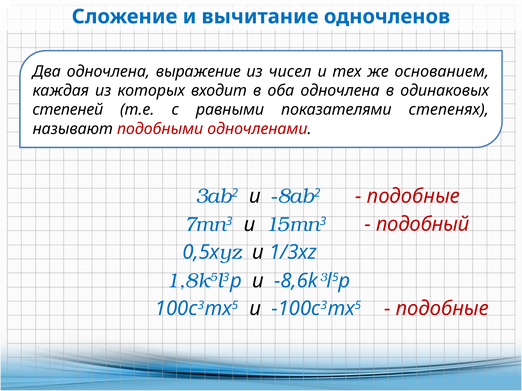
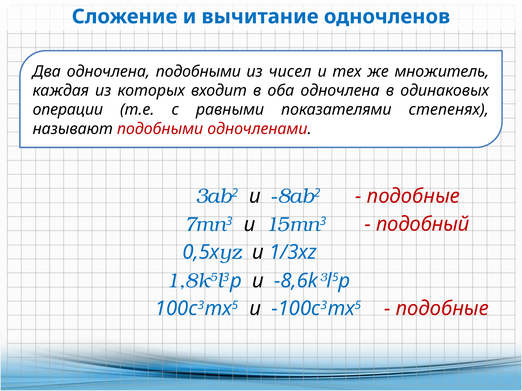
одночлена выражение: выражение -> подобными
основанием: основанием -> множитель
степеней: степеней -> операции
